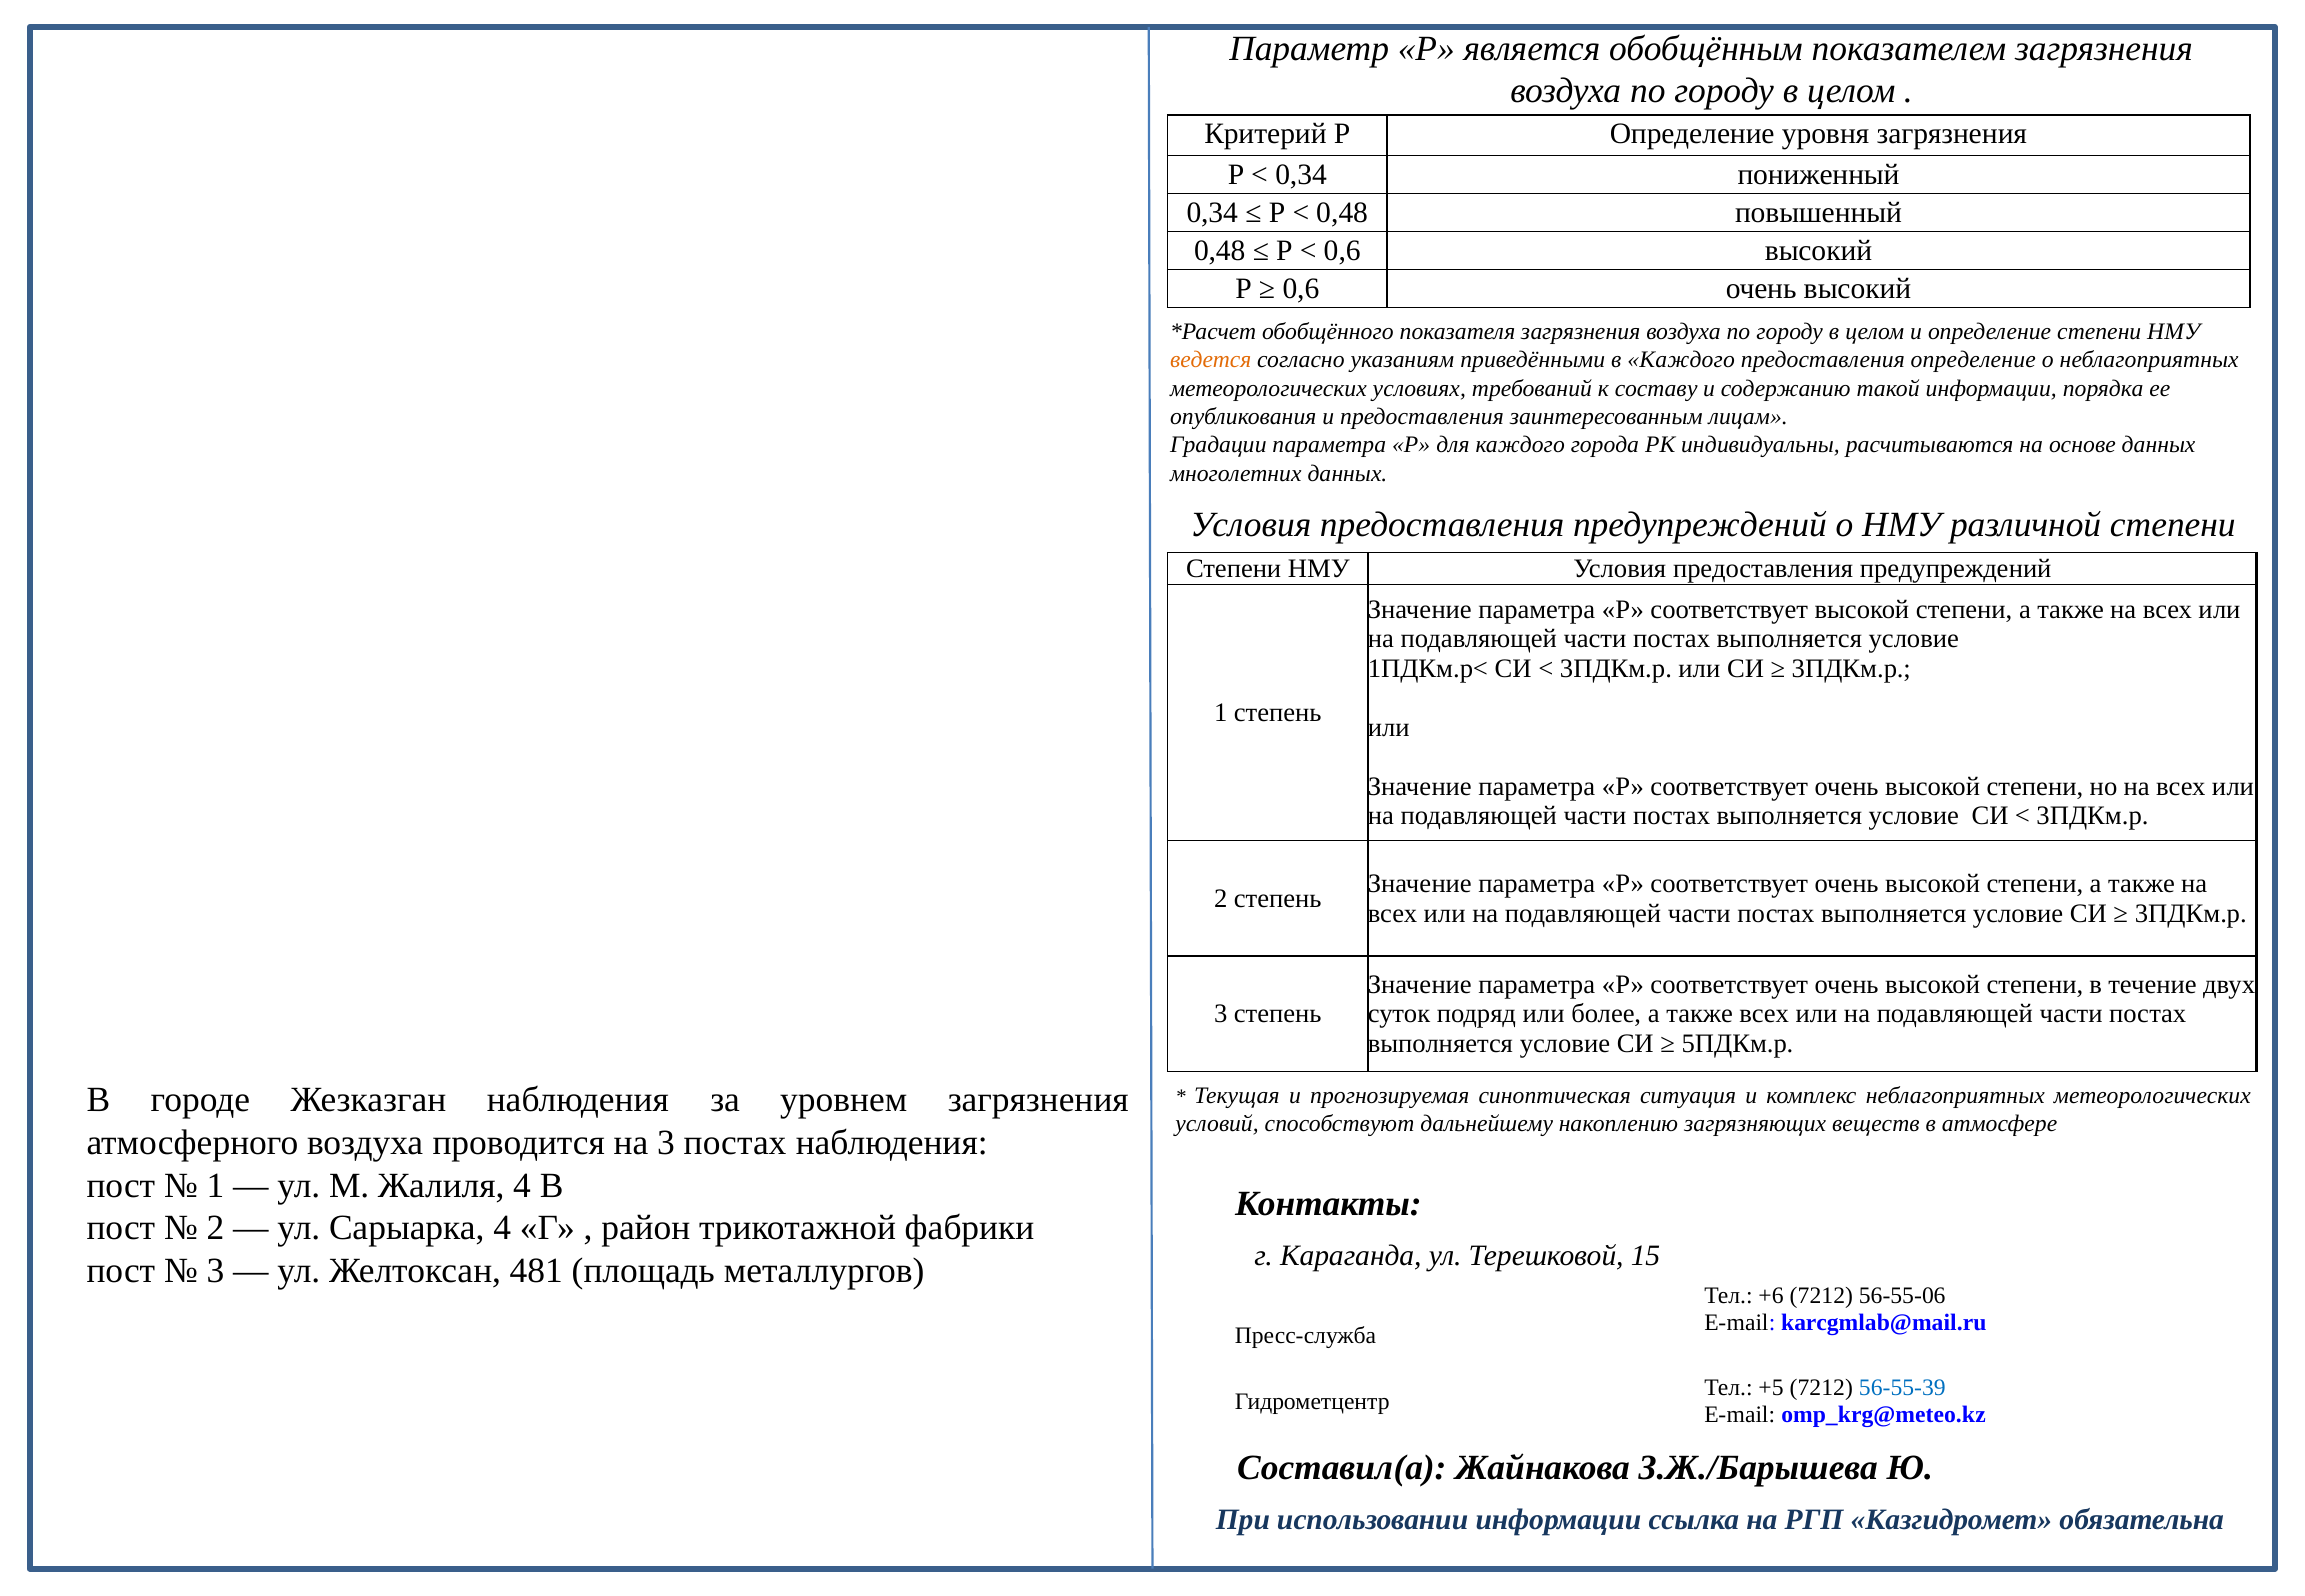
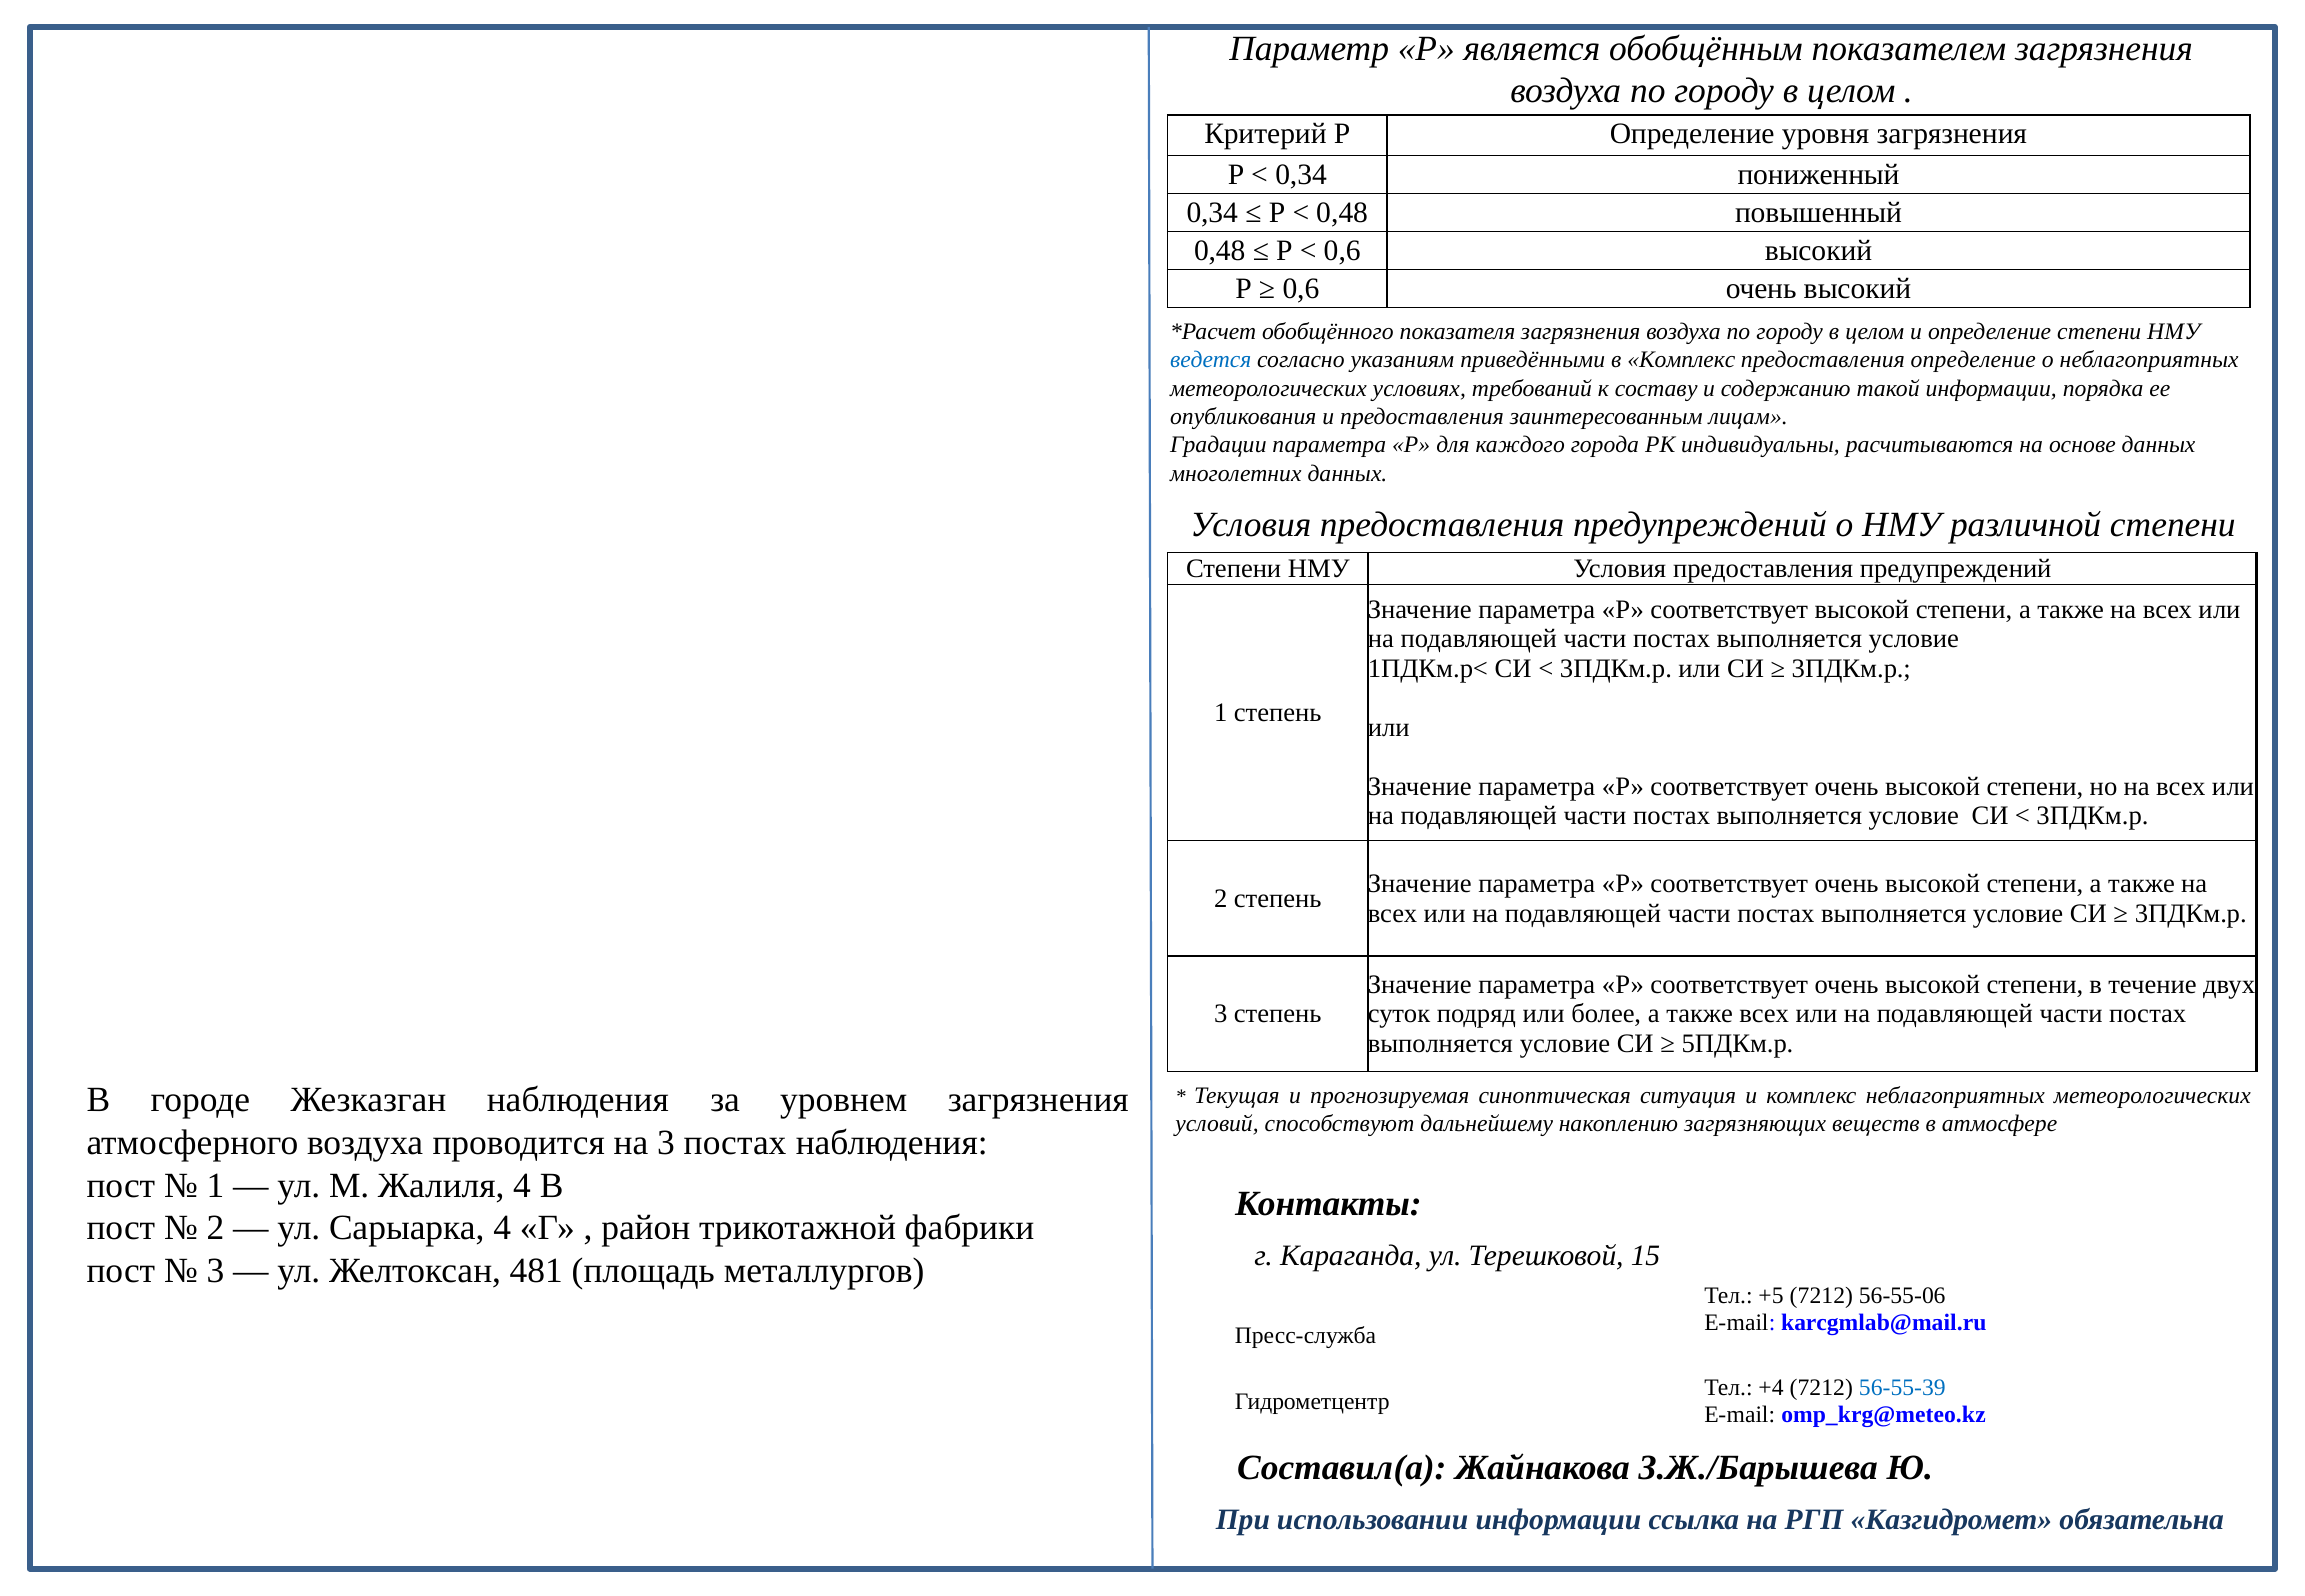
ведется colour: orange -> blue
в Каждого: Каждого -> Комплекс
+6: +6 -> +5
+5: +5 -> +4
